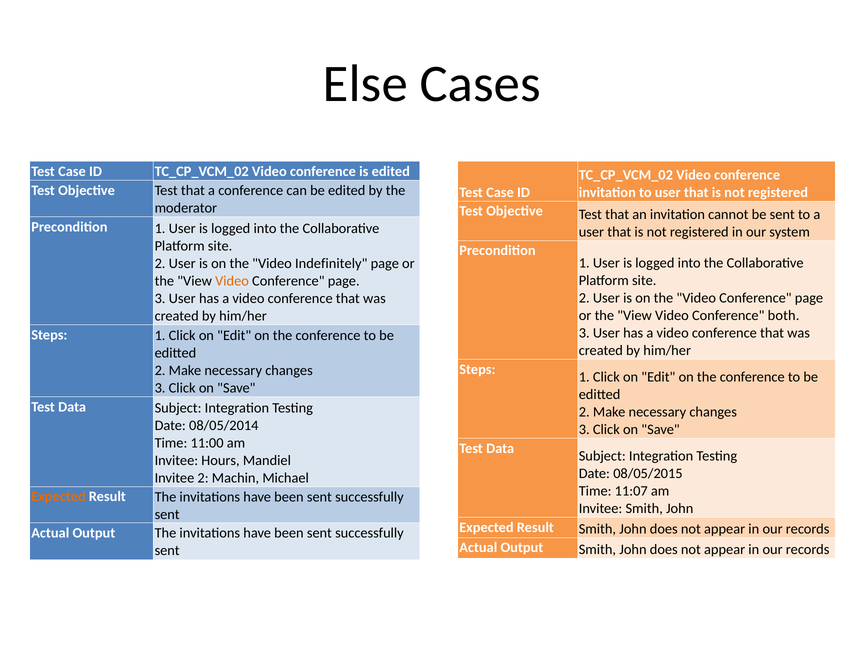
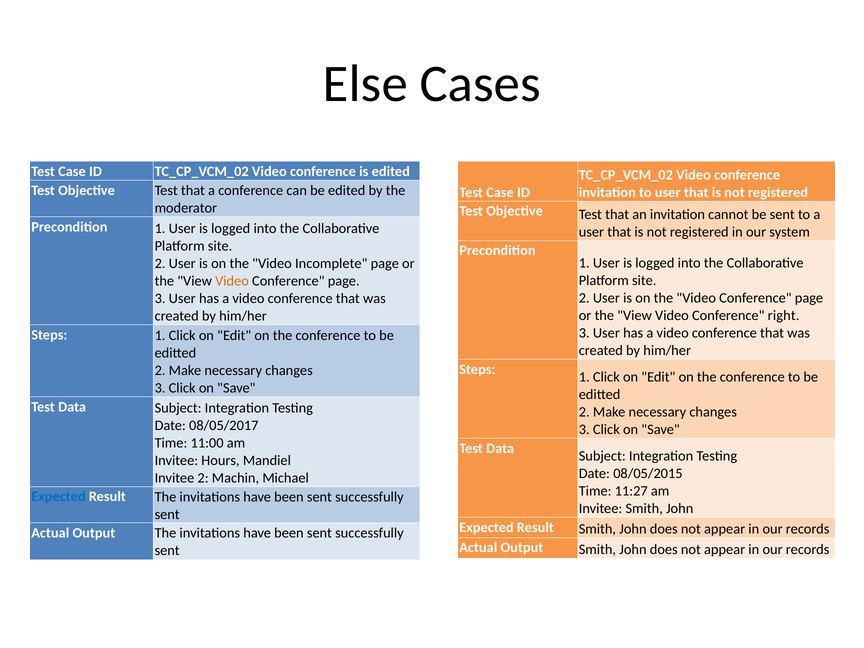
Indefinitely: Indefinitely -> Incomplete
both: both -> right
08/05/2014: 08/05/2014 -> 08/05/2017
11:07: 11:07 -> 11:27
Expected at (58, 497) colour: orange -> blue
